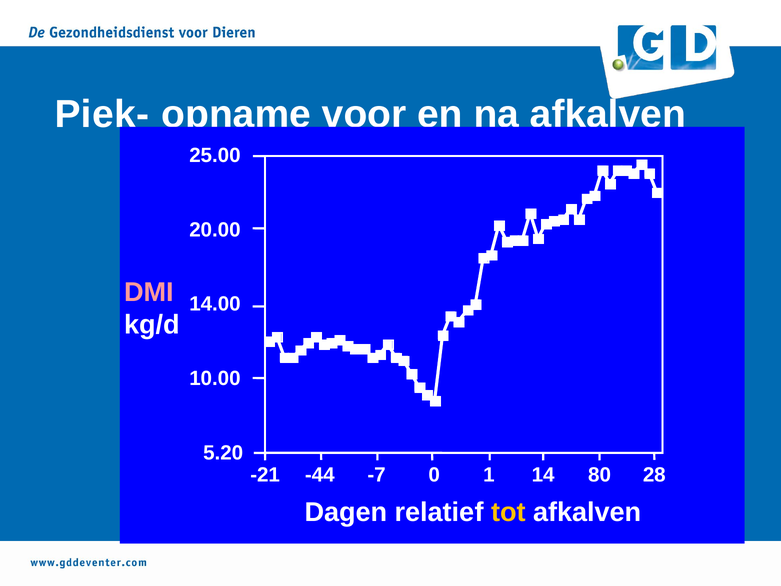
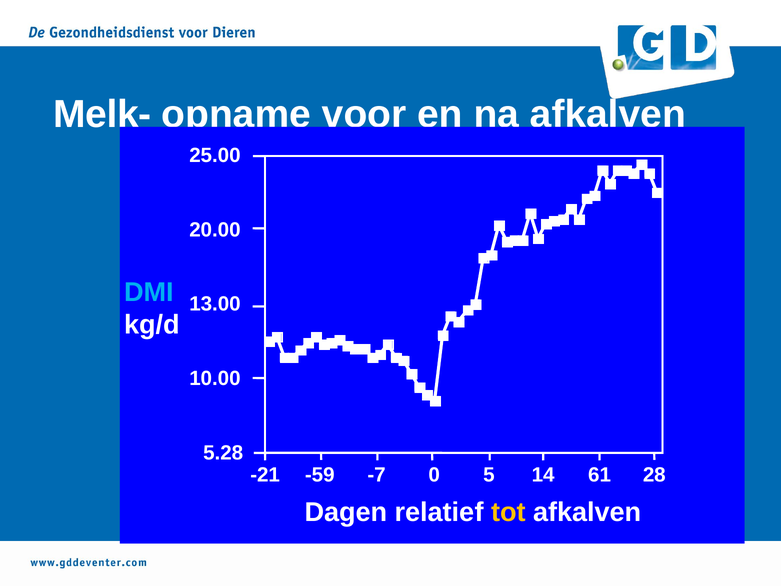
Piek-: Piek- -> Melk-
DMI colour: pink -> light blue
14.00: 14.00 -> 13.00
5.20: 5.20 -> 5.28
-44: -44 -> -59
1: 1 -> 5
80: 80 -> 61
